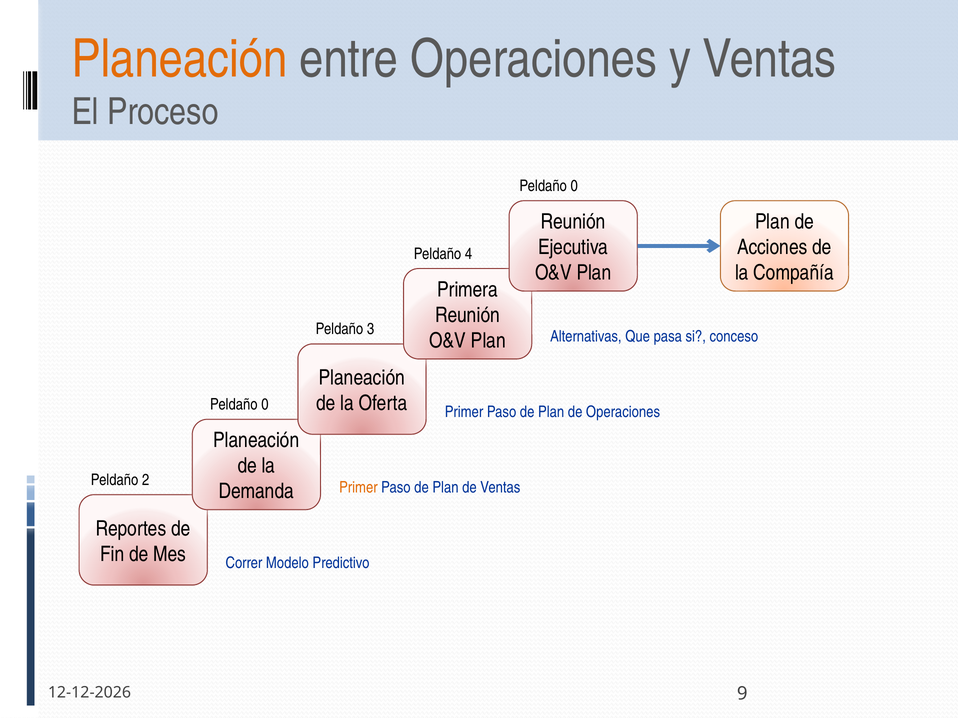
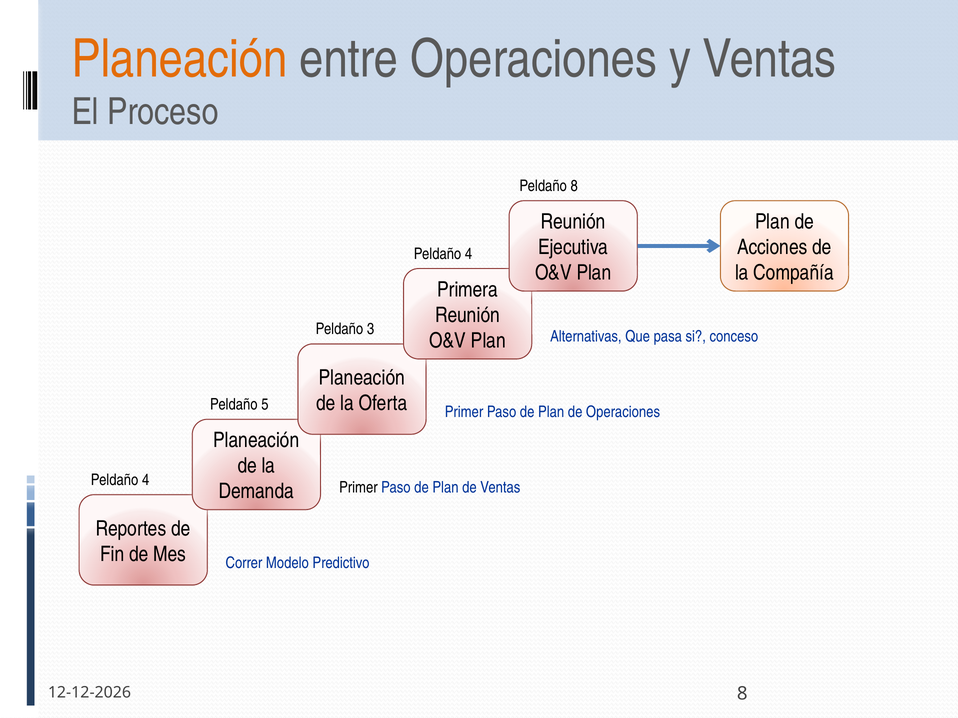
0 at (574, 186): 0 -> 8
0 at (265, 405): 0 -> 5
2 at (146, 480): 2 -> 4
Primer at (358, 488) colour: orange -> black
9 at (742, 694): 9 -> 8
